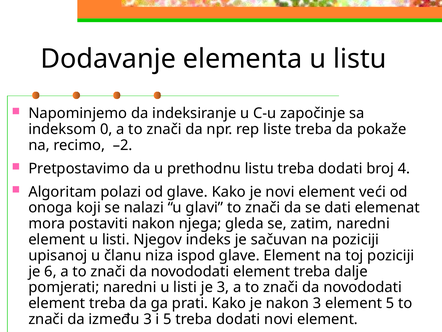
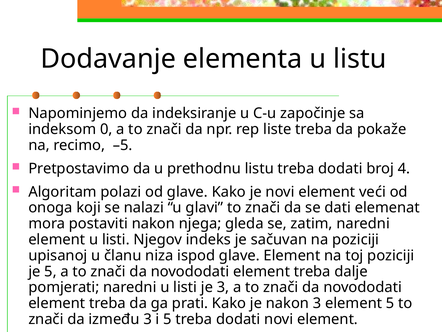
–2: –2 -> –5
je 6: 6 -> 5
